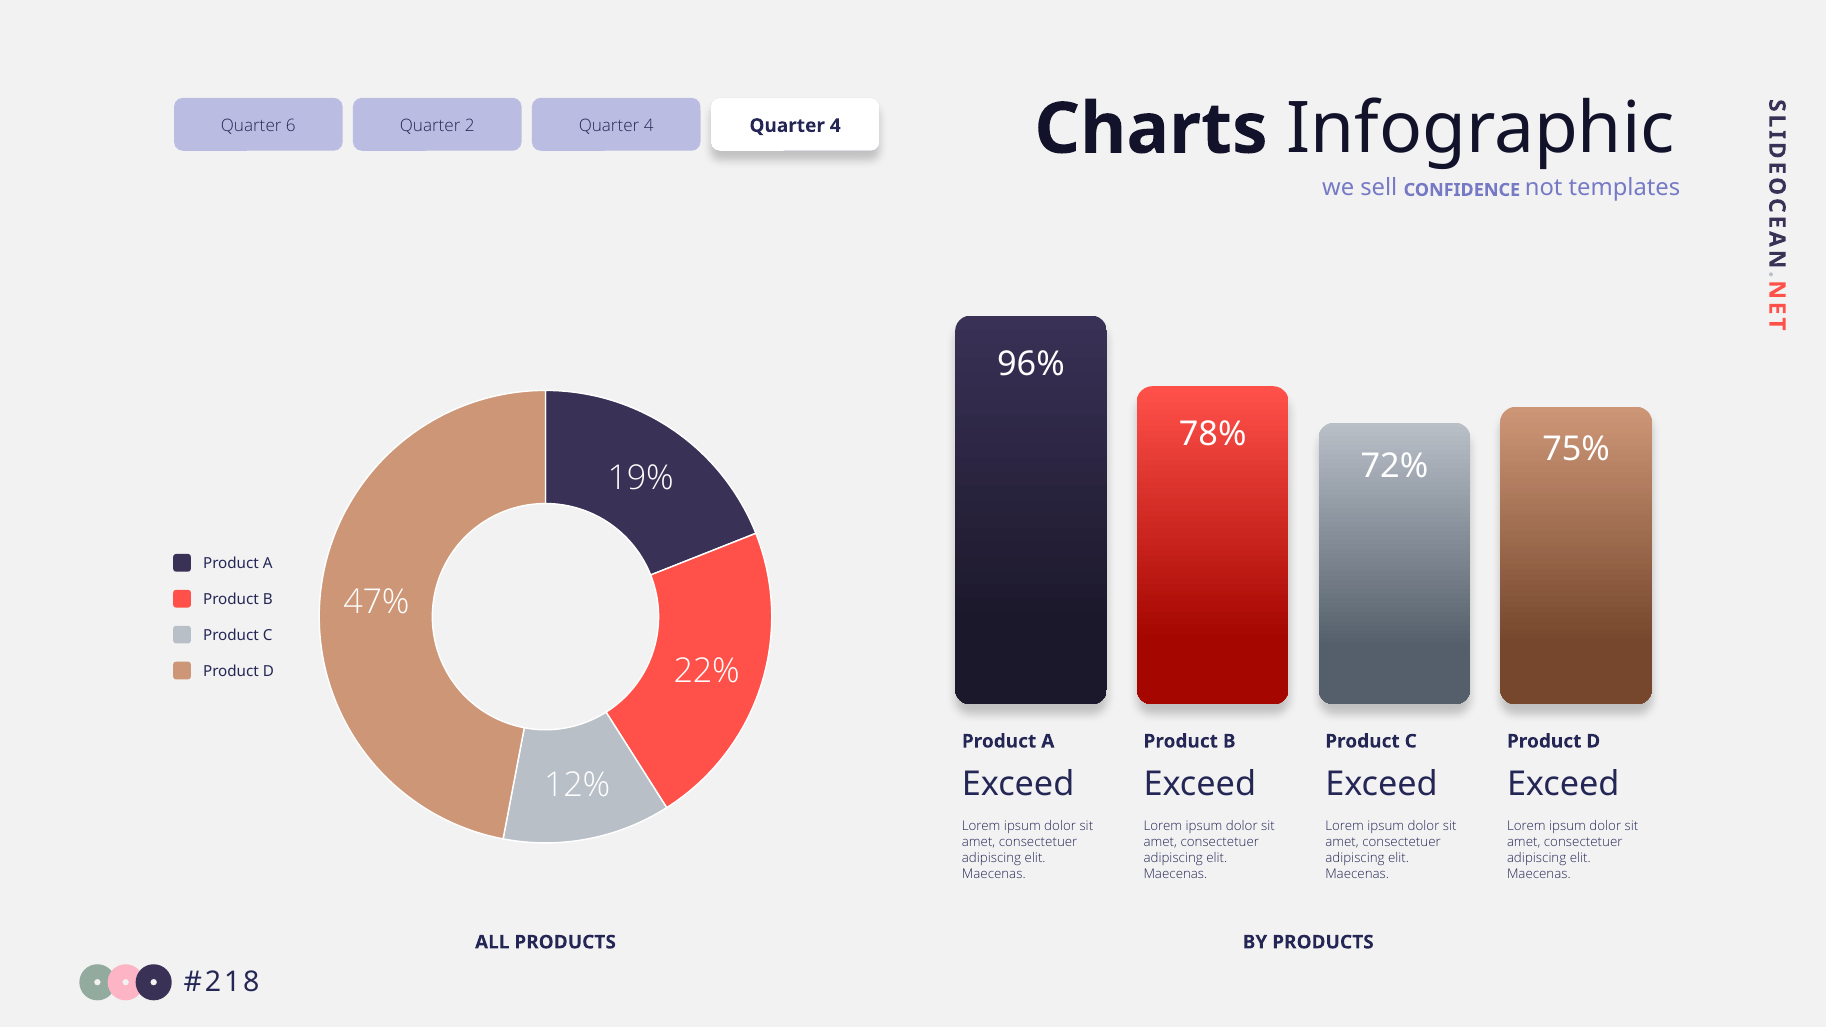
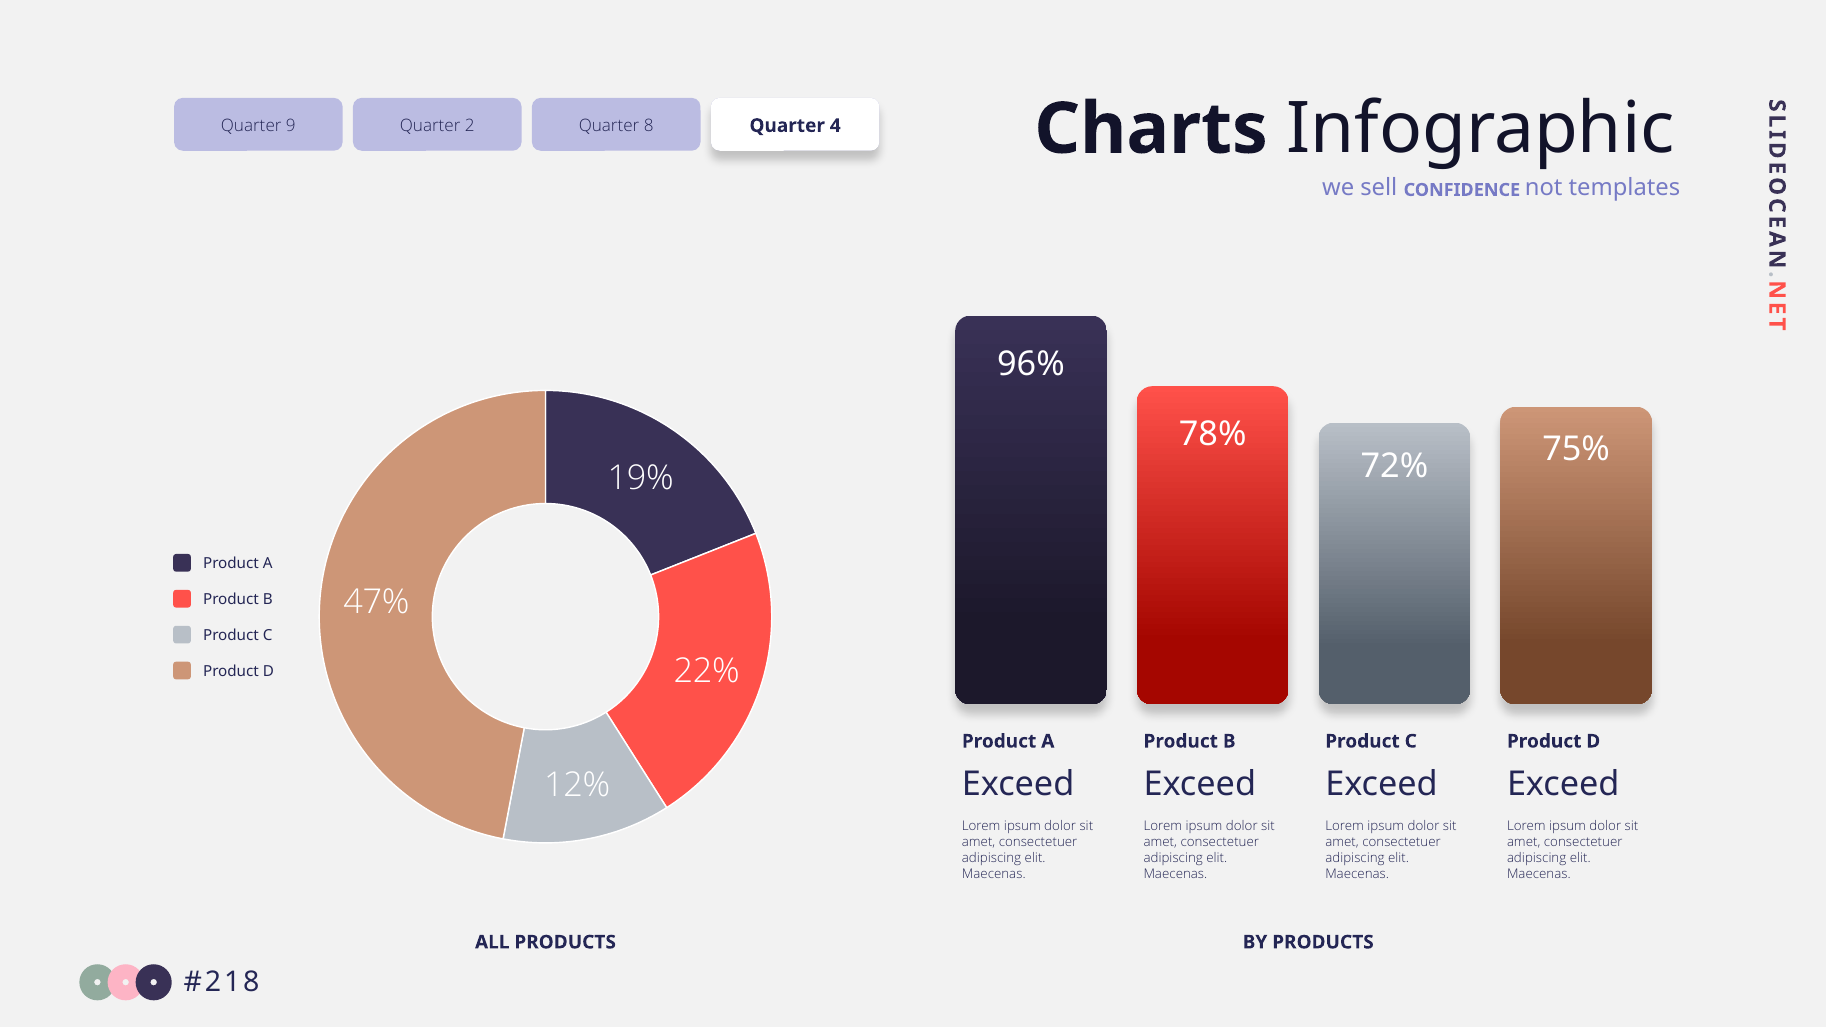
6: 6 -> 9
4 at (649, 126): 4 -> 8
